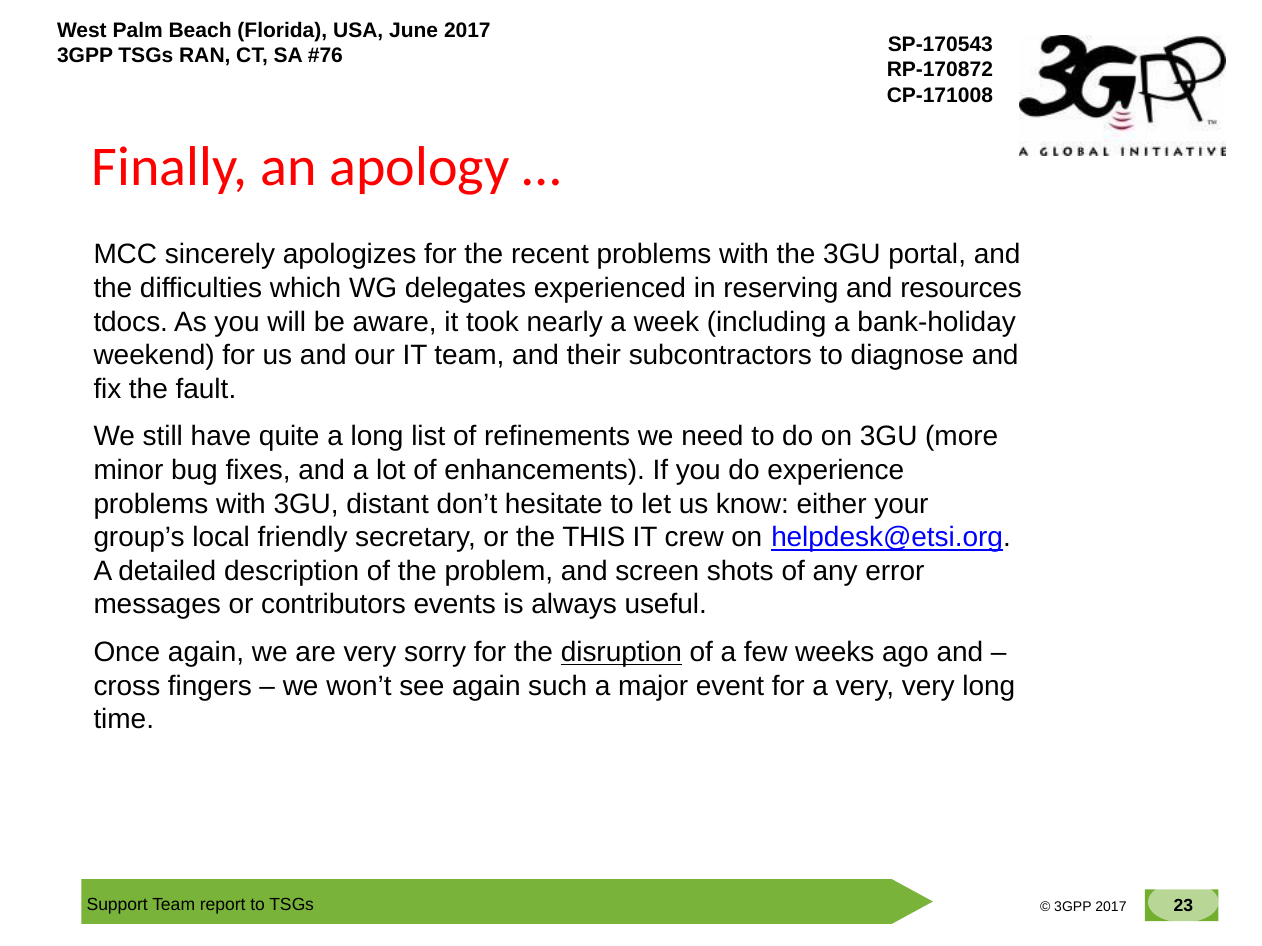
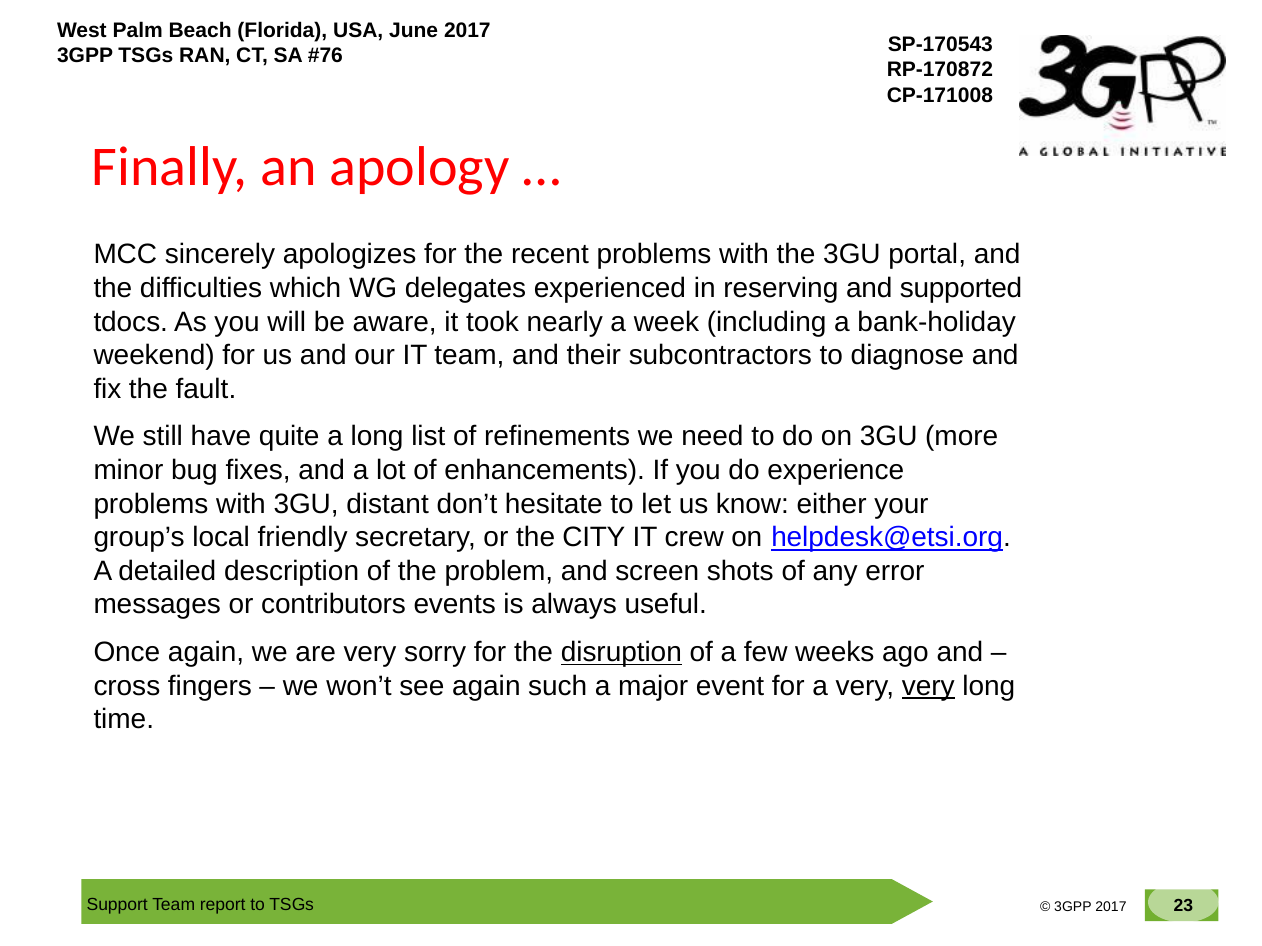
resources: resources -> supported
THIS: THIS -> CITY
very at (928, 686) underline: none -> present
